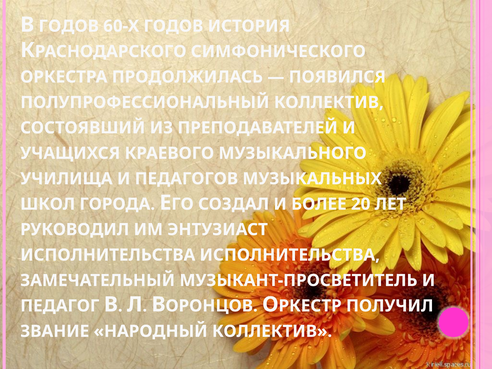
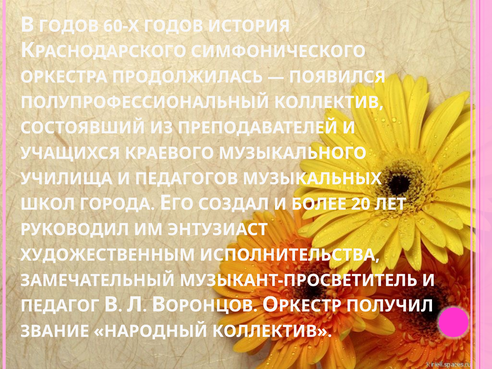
ИСПОЛНИТЕЛЬСТВА at (108, 255): ИСПОЛНИТЕЛЬСТВА -> ХУДОЖЕСТВЕННЫМ
